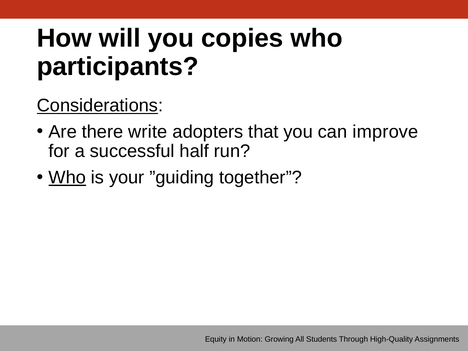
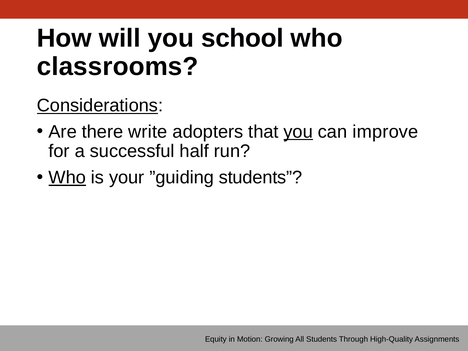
copies: copies -> school
participants: participants -> classrooms
you at (298, 132) underline: none -> present
”guiding together: together -> students
